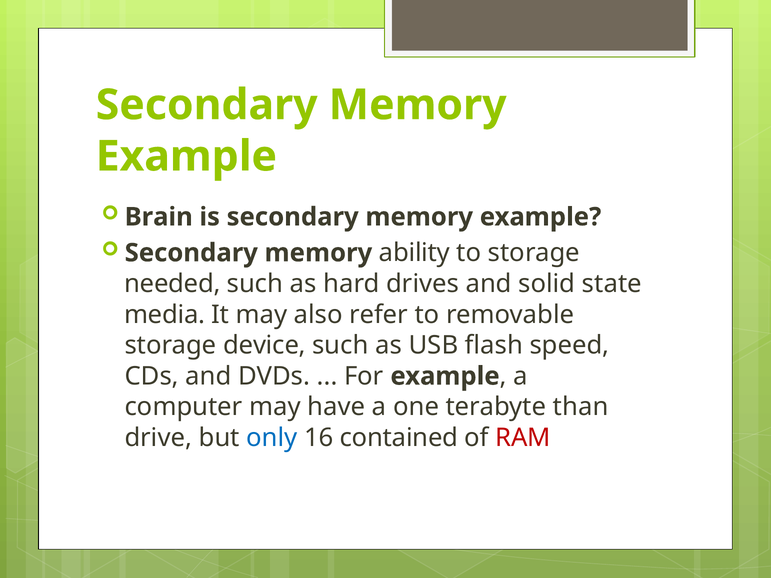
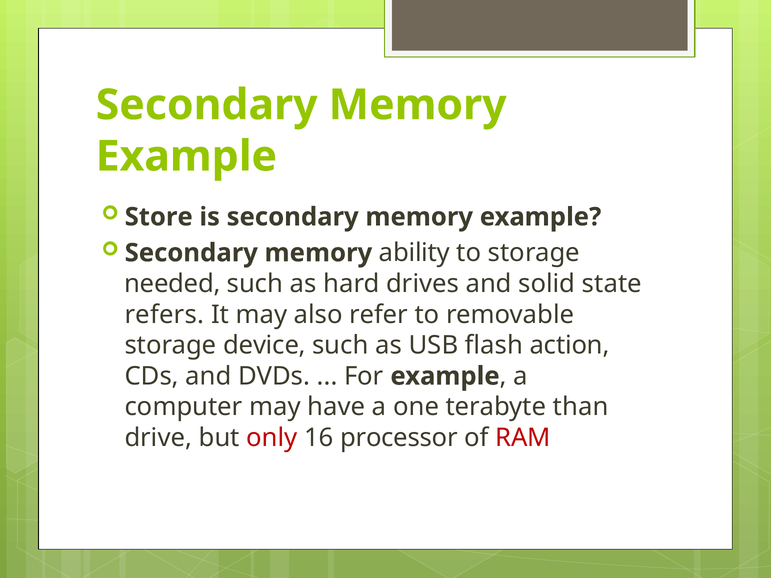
Brain: Brain -> Store
media: media -> refers
speed: speed -> action
only colour: blue -> red
contained: contained -> processor
